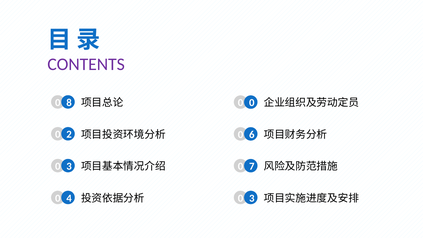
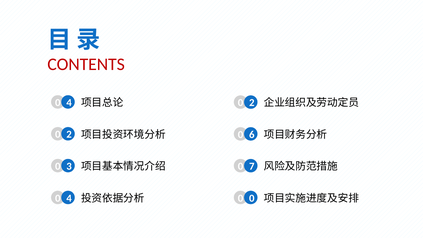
CONTENTS colour: purple -> red
8 at (69, 103): 8 -> 4
0 at (252, 103): 0 -> 2
3 at (252, 198): 3 -> 0
